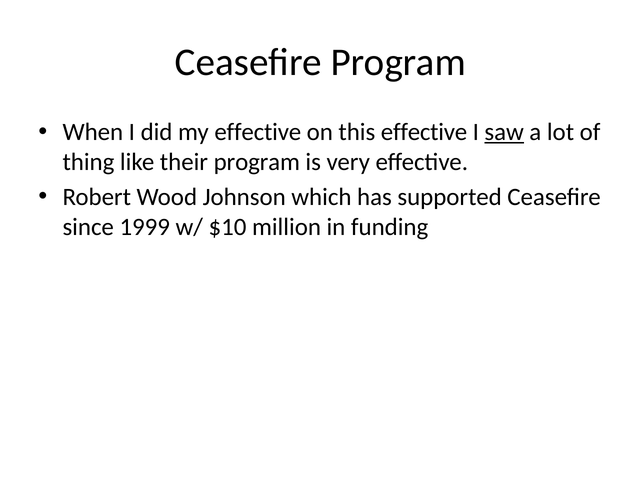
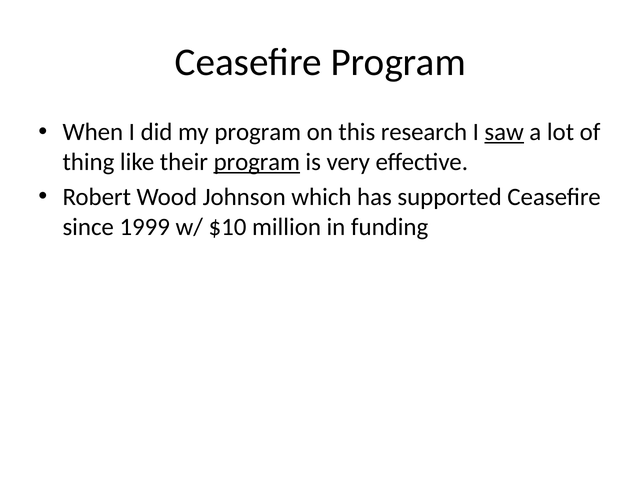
my effective: effective -> program
this effective: effective -> research
program at (257, 162) underline: none -> present
